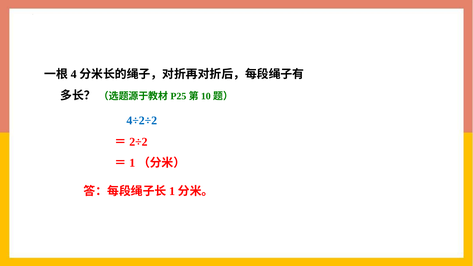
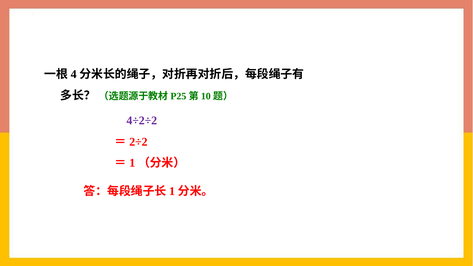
4÷2÷2 colour: blue -> purple
